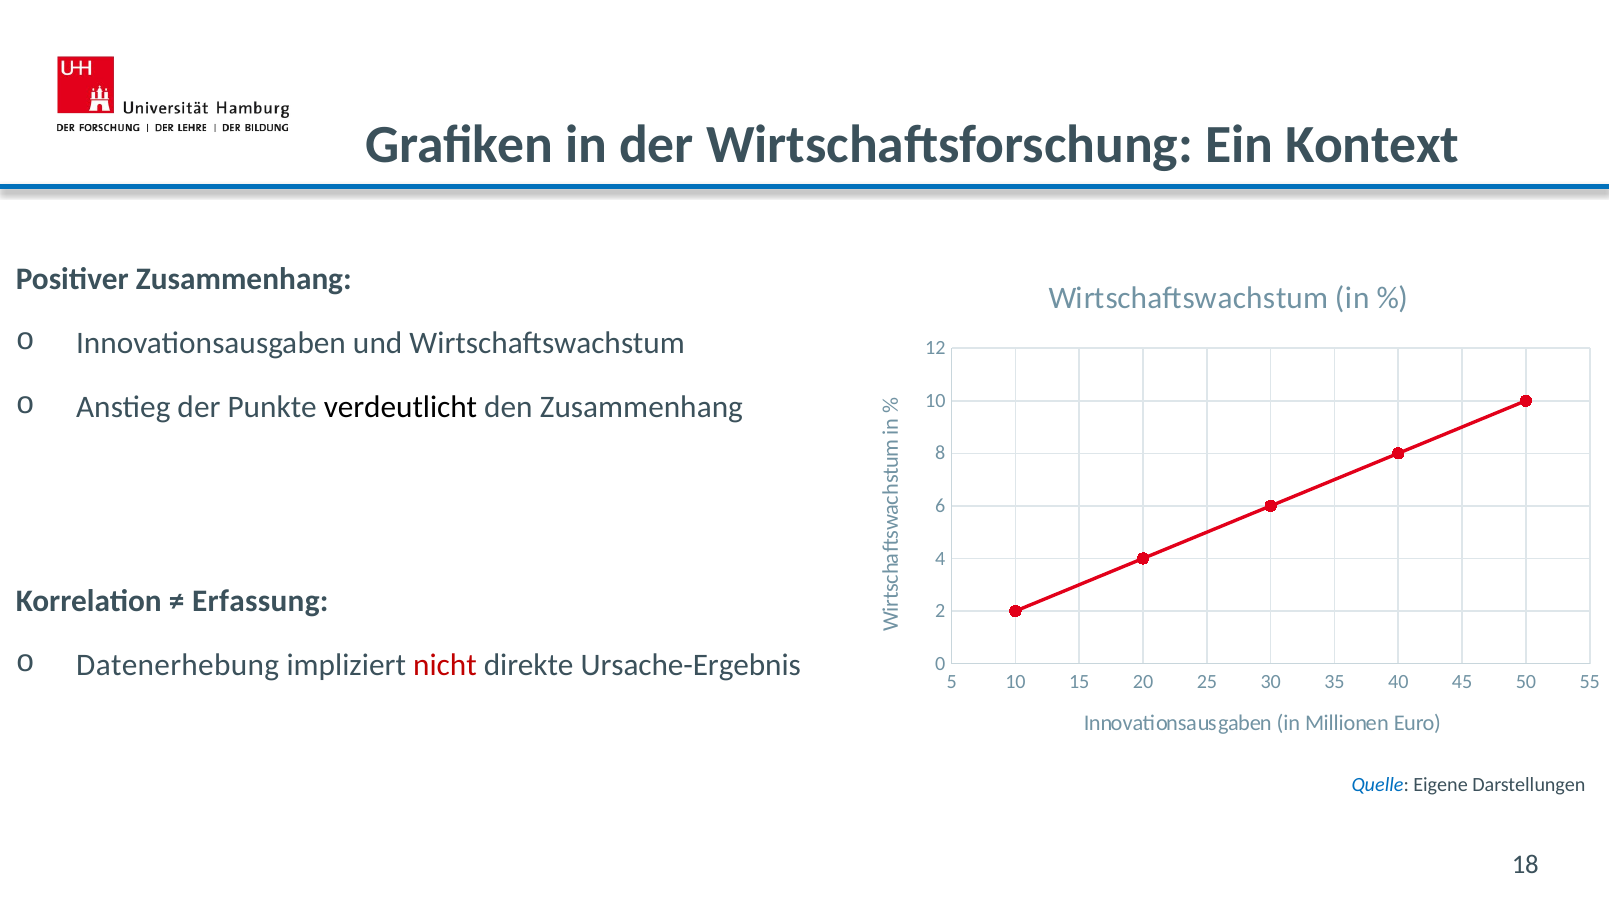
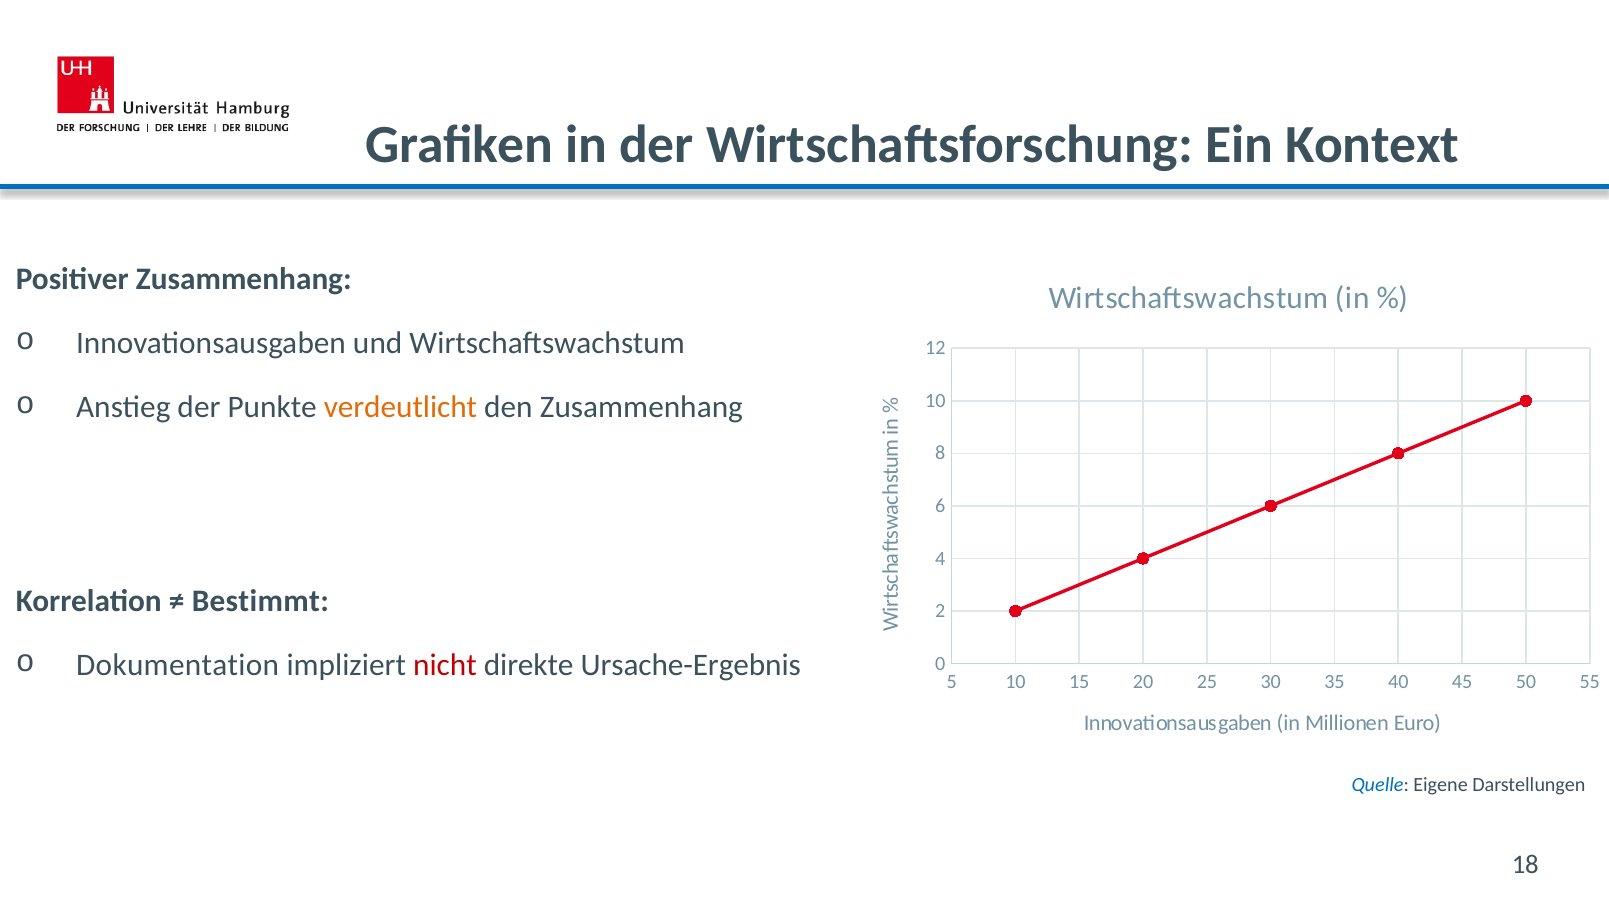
verdeutlicht colour: black -> orange
Erfassung: Erfassung -> Bestimmt
Datenerhebung: Datenerhebung -> Dokumentation
